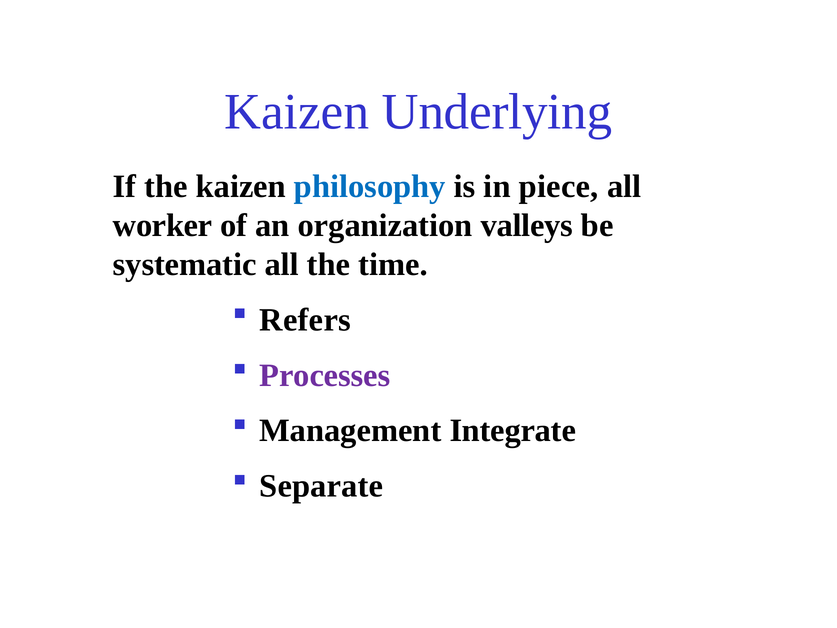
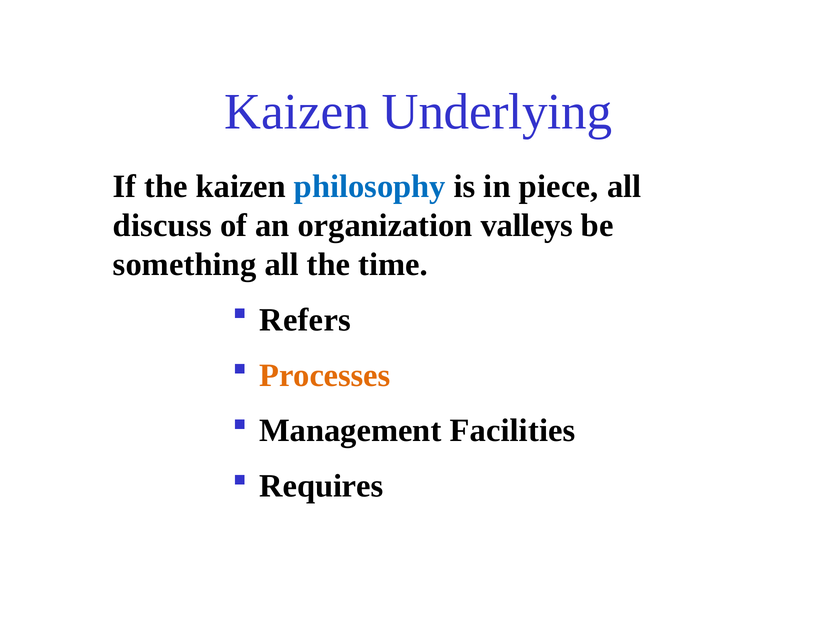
worker: worker -> discuss
systematic: systematic -> something
Processes colour: purple -> orange
Integrate: Integrate -> Facilities
Separate: Separate -> Requires
